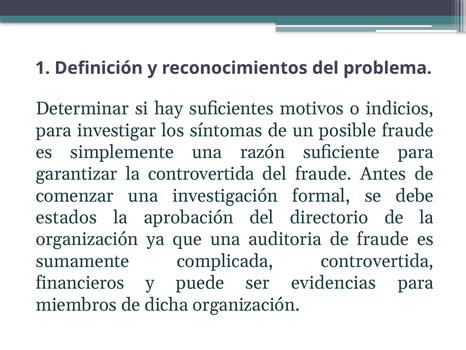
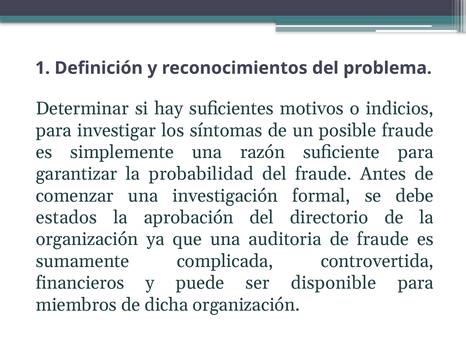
la controvertida: controvertida -> probabilidad
evidencias: evidencias -> disponible
